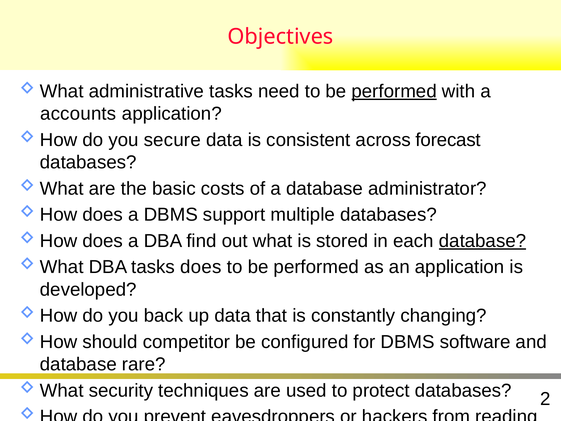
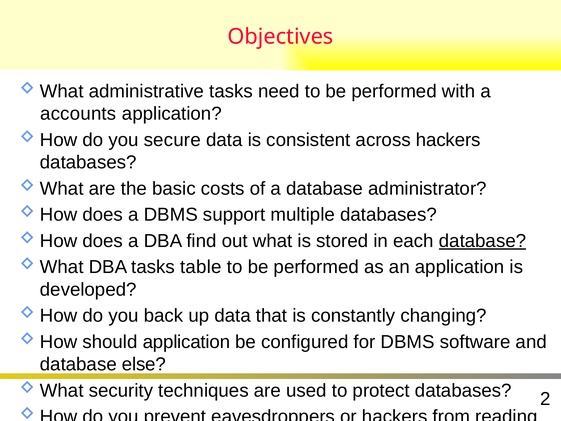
performed at (394, 91) underline: present -> none
across forecast: forecast -> hackers
tasks does: does -> table
should competitor: competitor -> application
rare: rare -> else
